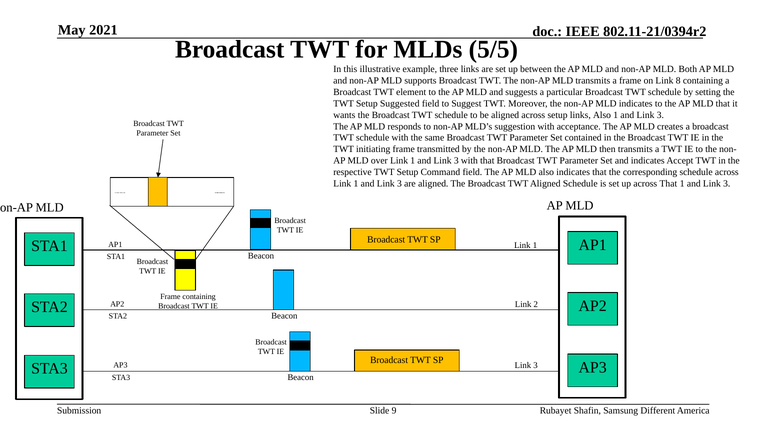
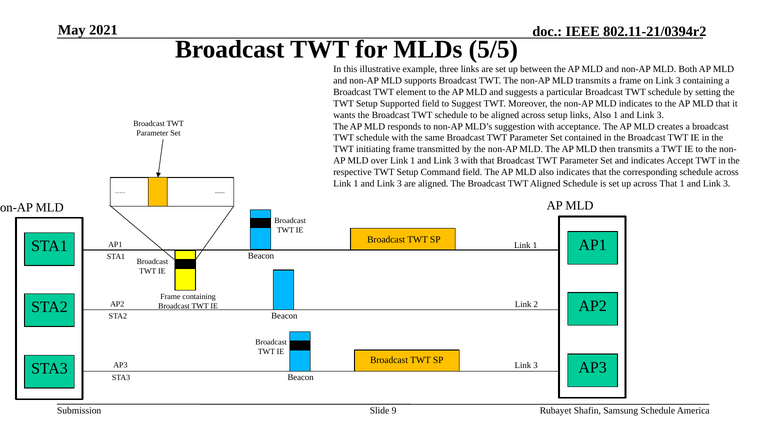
on Link 8: 8 -> 3
Suggested: Suggested -> Supported
Samsung Different: Different -> Schedule
